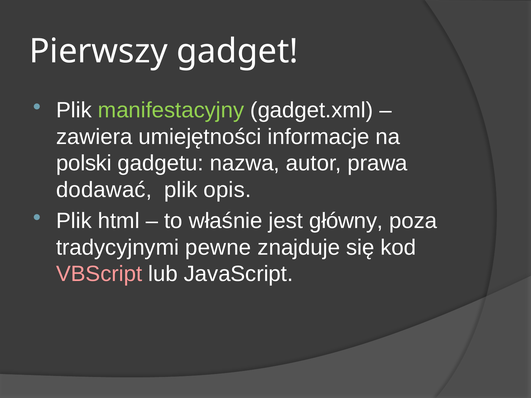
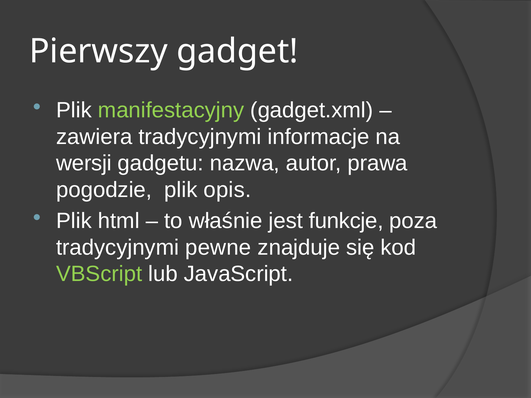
zawiera umiejętności: umiejętności -> tradycyjnymi
polski: polski -> wersji
dodawać: dodawać -> pogodzie
główny: główny -> funkcje
VBScript colour: pink -> light green
